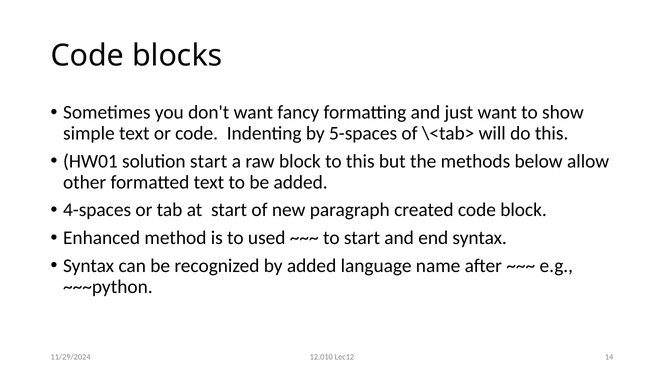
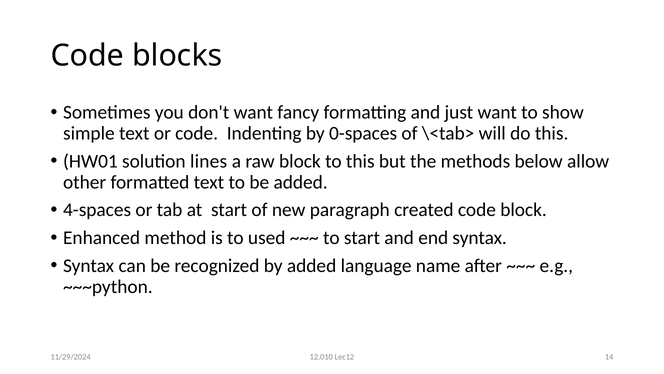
5-spaces: 5-spaces -> 0-spaces
solution start: start -> lines
